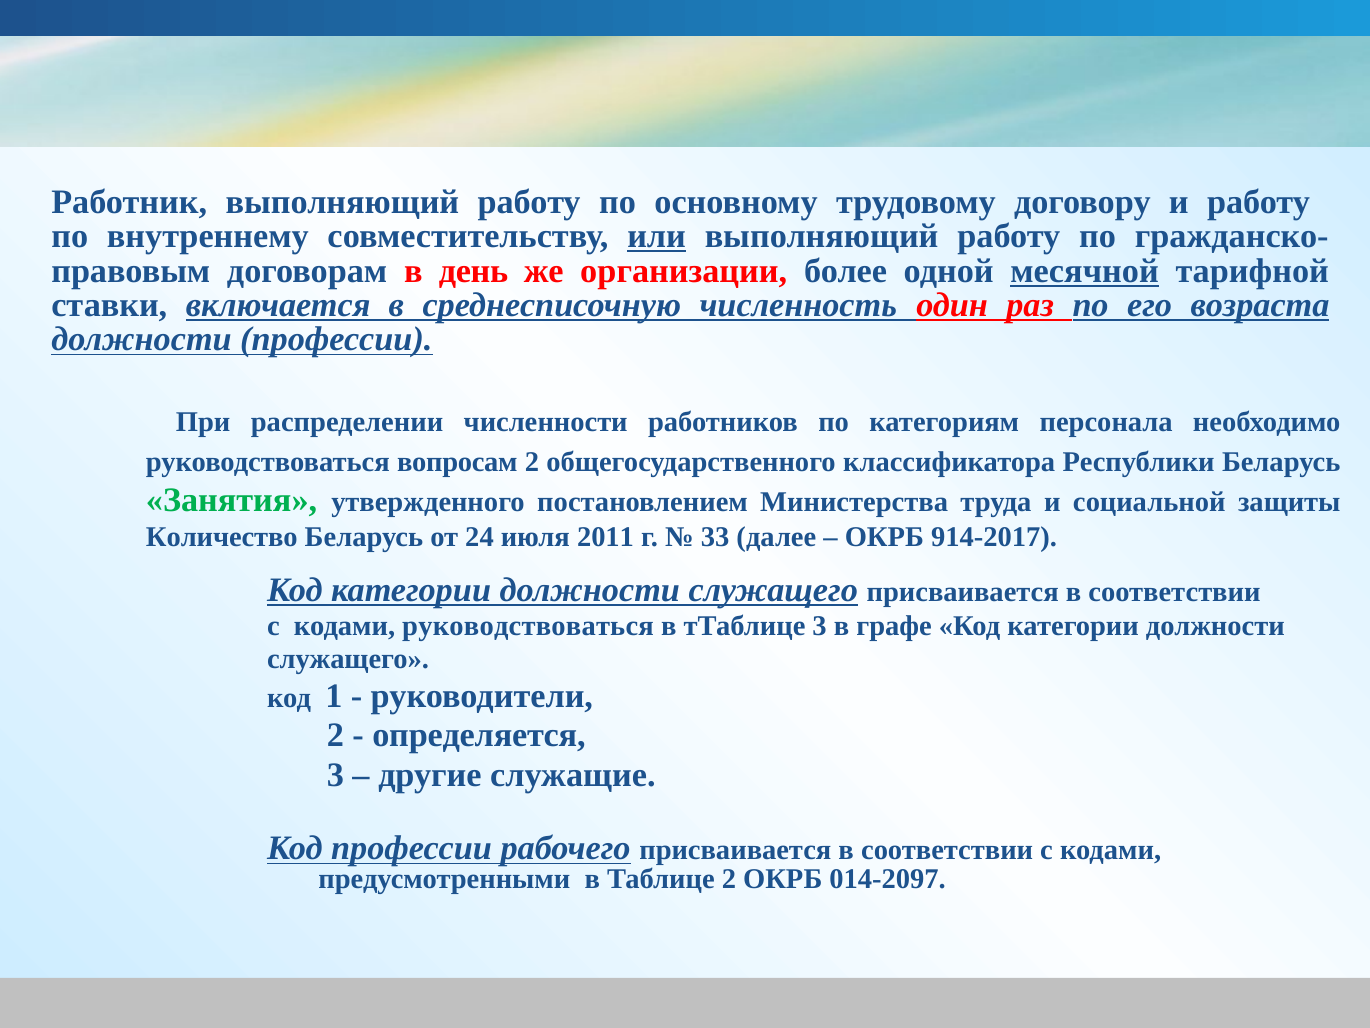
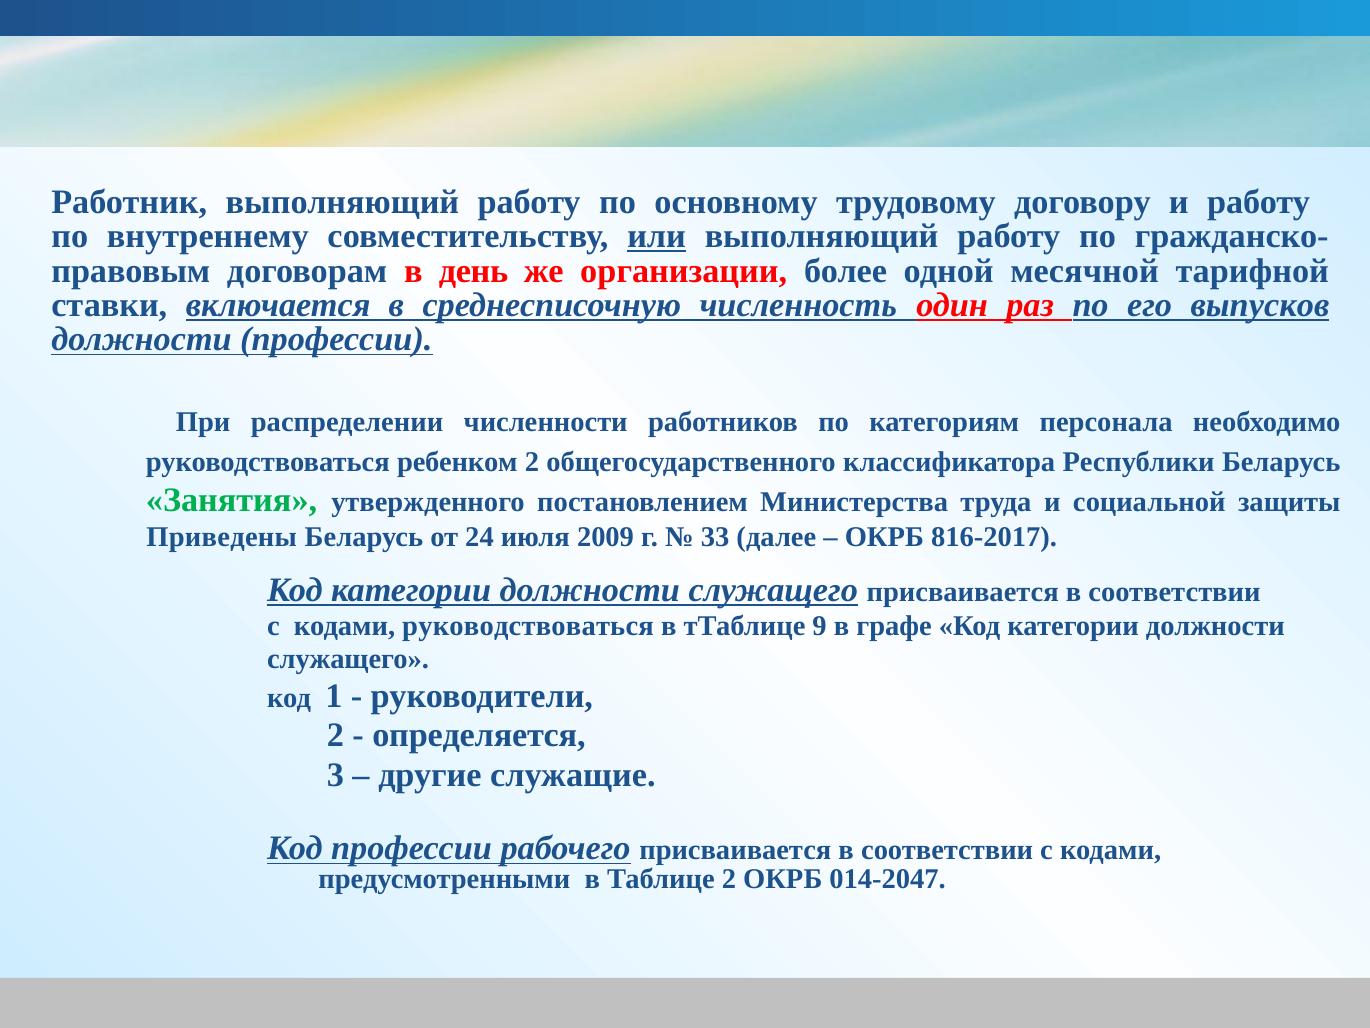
месячной underline: present -> none
возраста: возраста -> выпусков
вопросам: вопросам -> ребенком
Количество: Количество -> Приведены
2011: 2011 -> 2009
914-2017: 914-2017 -> 816-2017
тТаблице 3: 3 -> 9
014-2097: 014-2097 -> 014-2047
